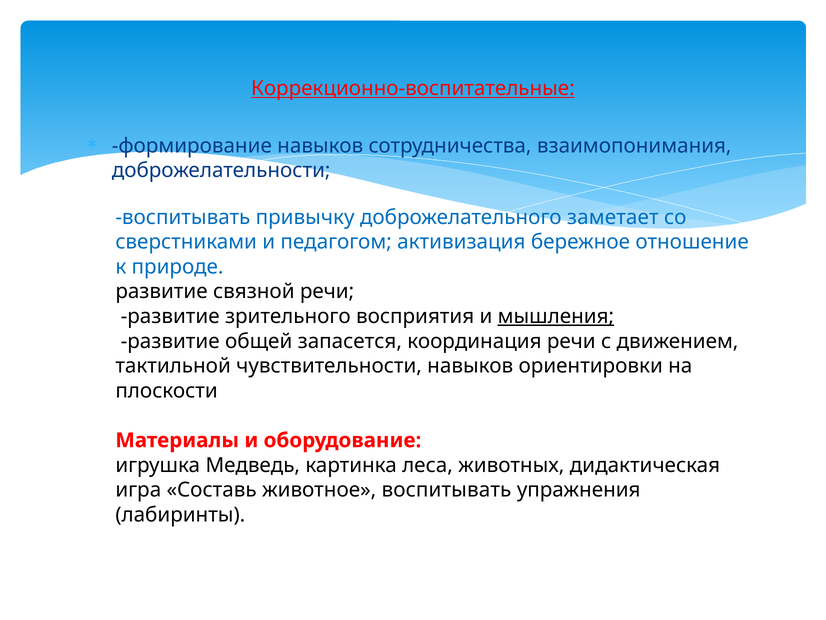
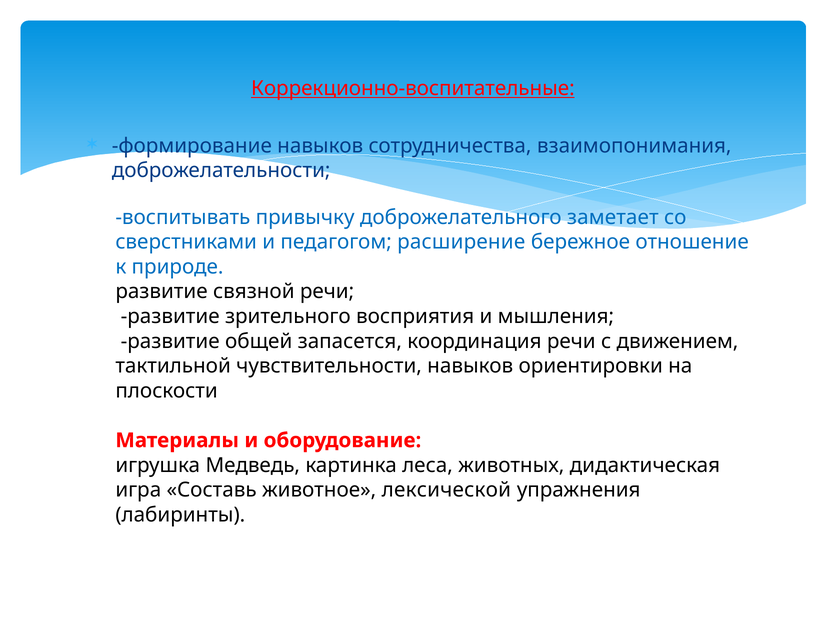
активизация: активизация -> расширение
мышления underline: present -> none
животное воспитывать: воспитывать -> лексической
